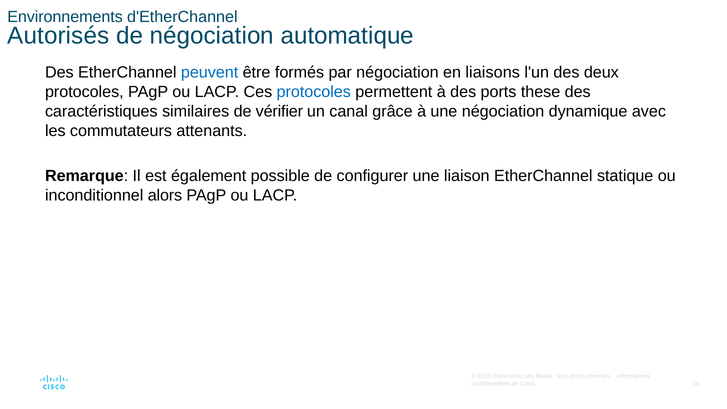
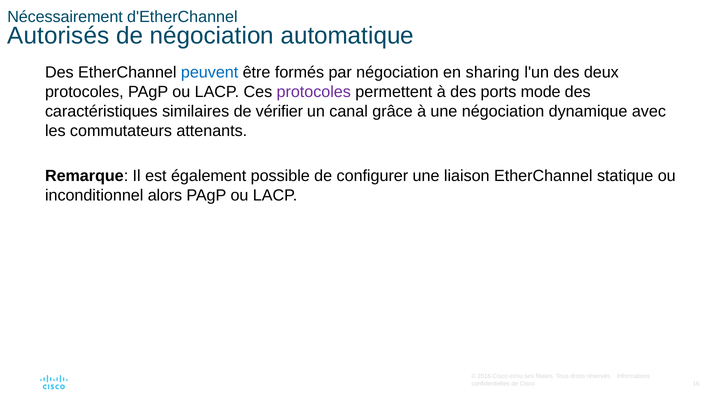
Environnements: Environnements -> Nécessairement
liaisons: liaisons -> sharing
protocoles at (314, 92) colour: blue -> purple
these: these -> mode
